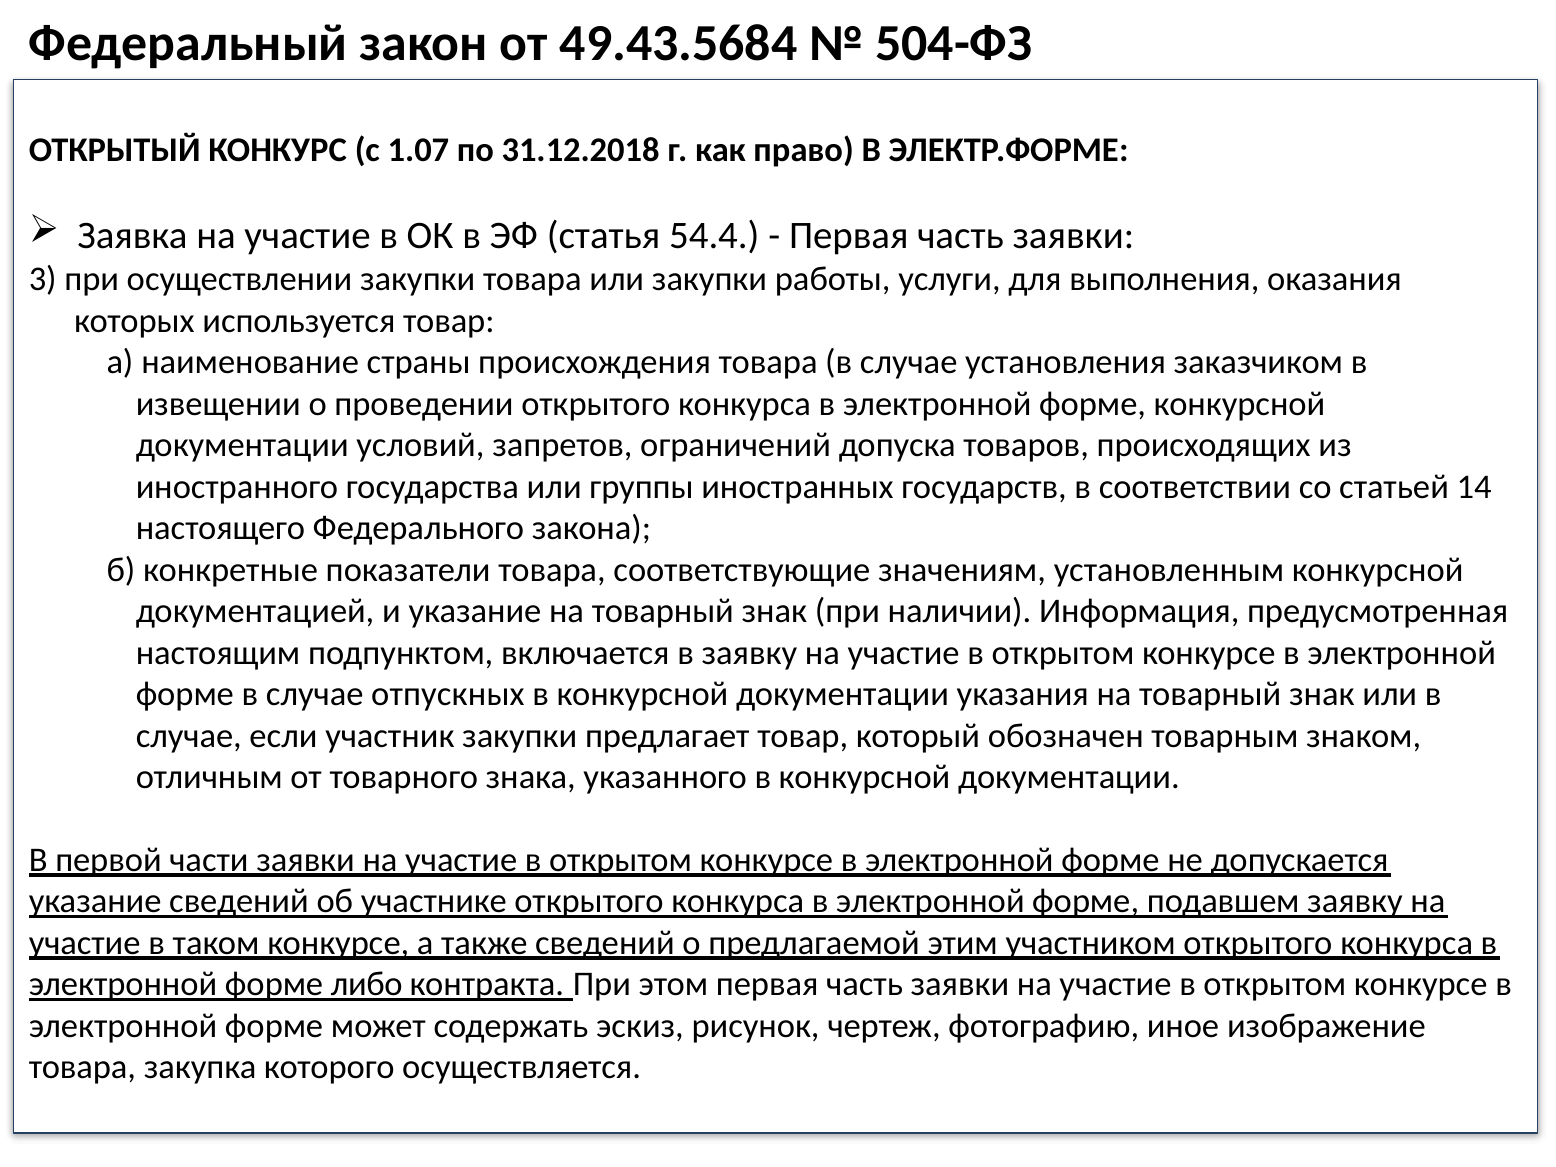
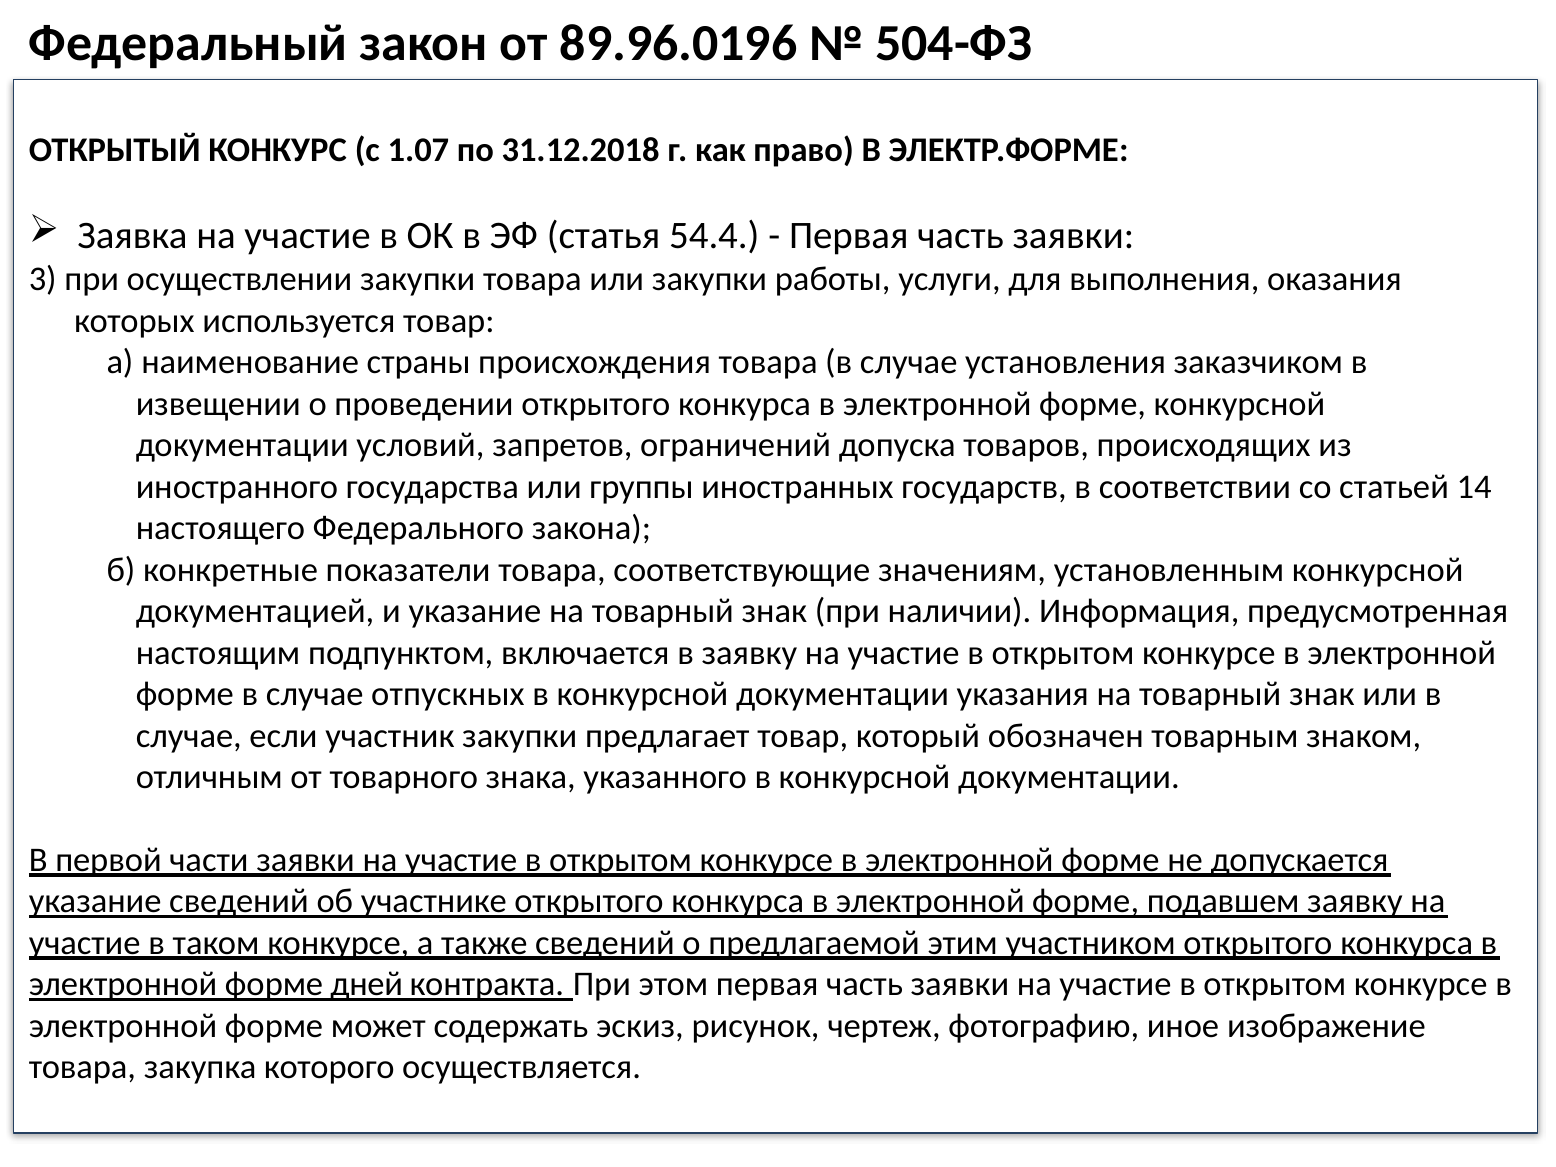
49.43.5684: 49.43.5684 -> 89.96.0196
либо: либо -> дней
